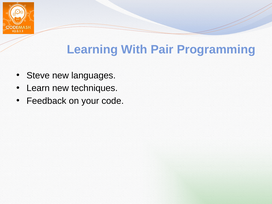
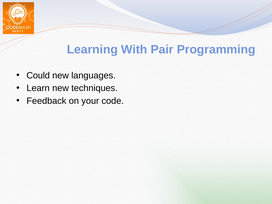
Steve: Steve -> Could
